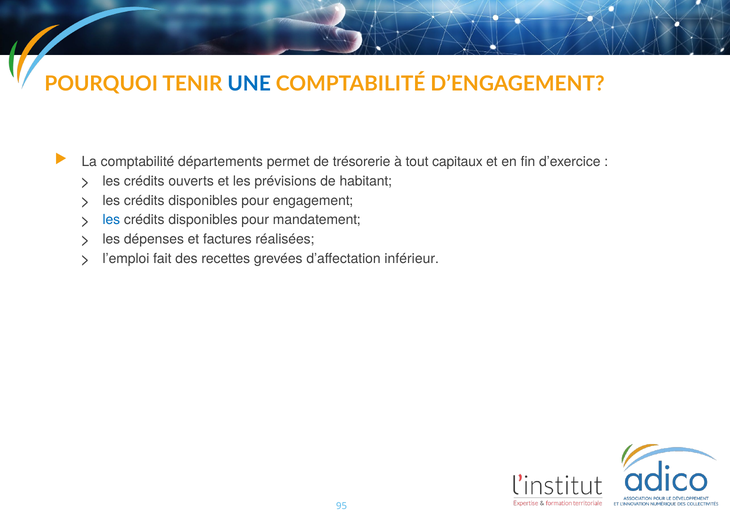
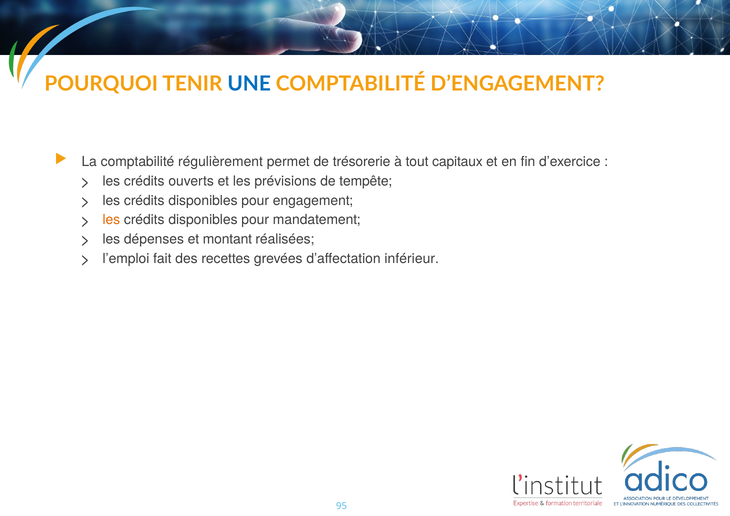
départements: départements -> régulièrement
habitant: habitant -> tempête
les at (111, 220) colour: blue -> orange
factures: factures -> montant
